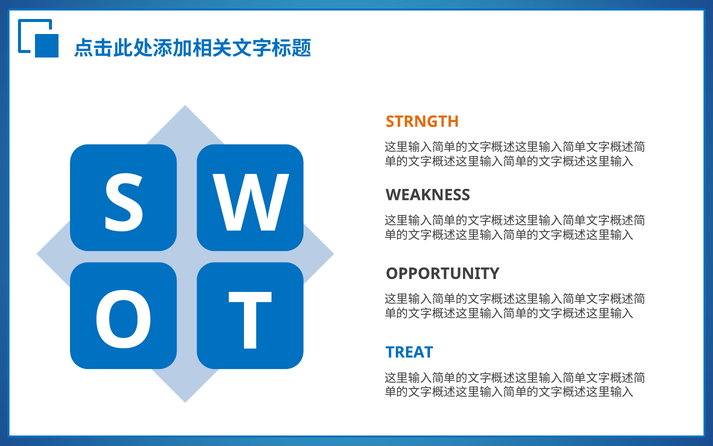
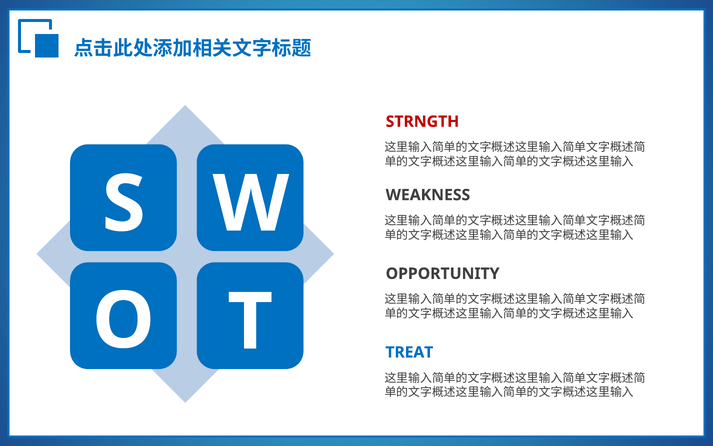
STRNGTH colour: orange -> red
